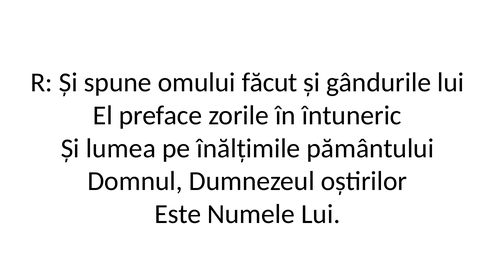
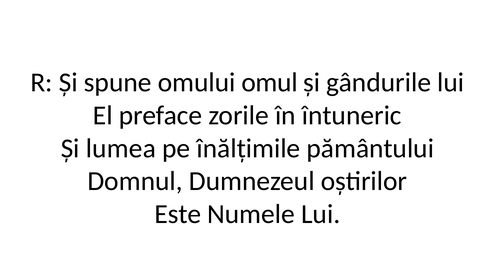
făcut: făcut -> omul
